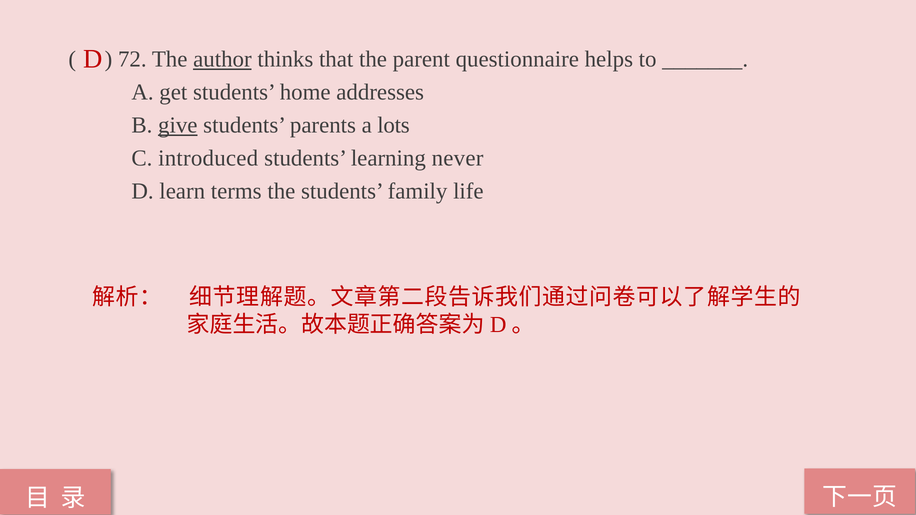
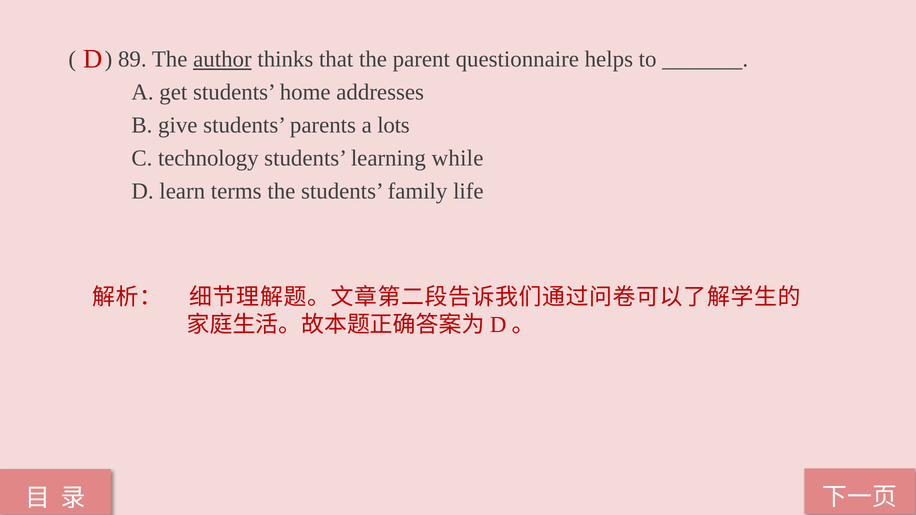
72: 72 -> 89
give underline: present -> none
introduced: introduced -> technology
never: never -> while
